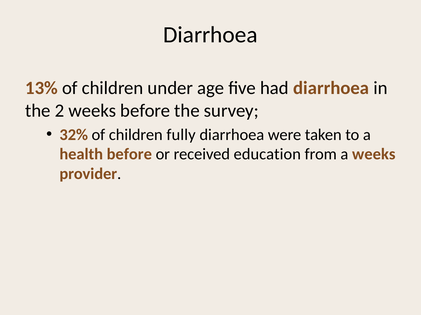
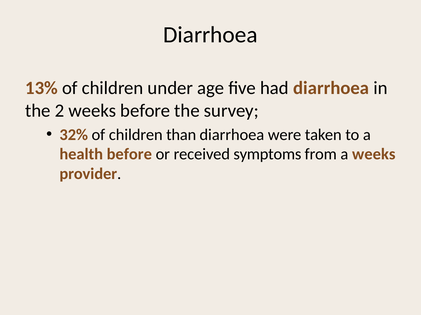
fully: fully -> than
education: education -> symptoms
